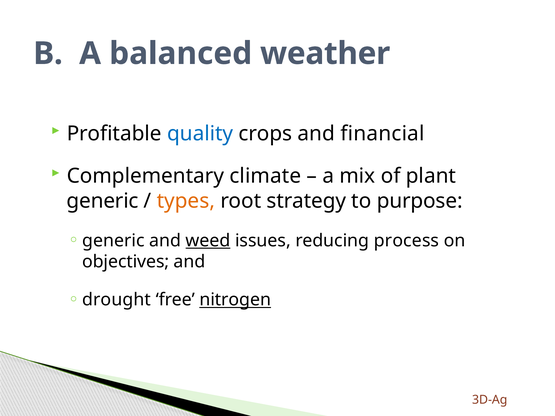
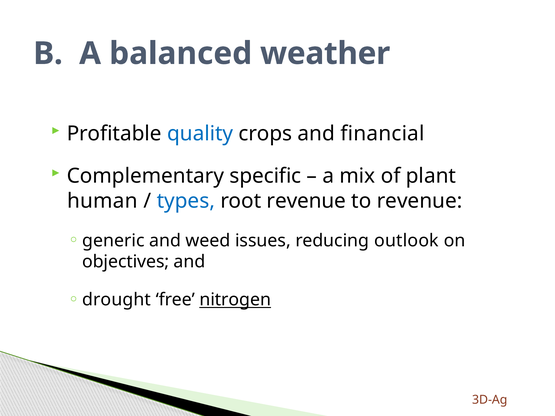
climate: climate -> specific
generic at (103, 201): generic -> human
types colour: orange -> blue
root strategy: strategy -> revenue
to purpose: purpose -> revenue
weed underline: present -> none
process: process -> outlook
